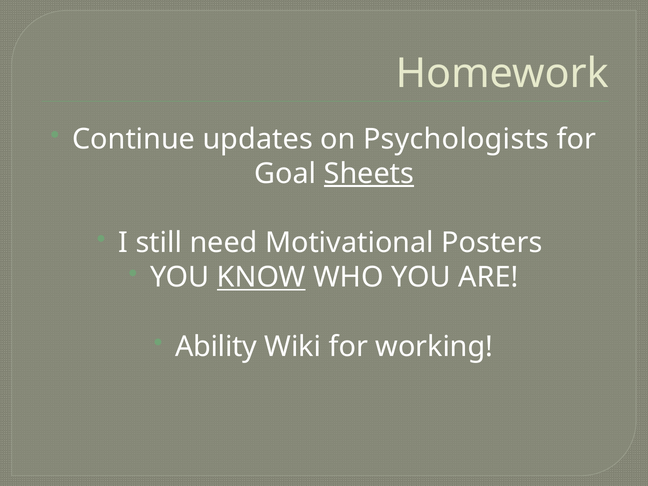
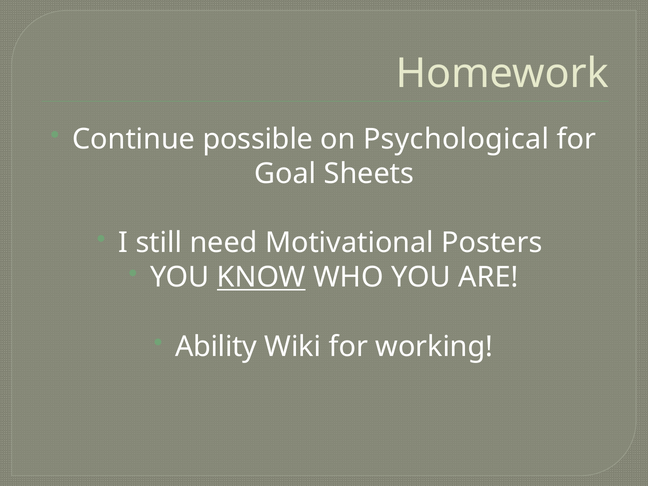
updates: updates -> possible
Psychologists: Psychologists -> Psychological
Sheets underline: present -> none
